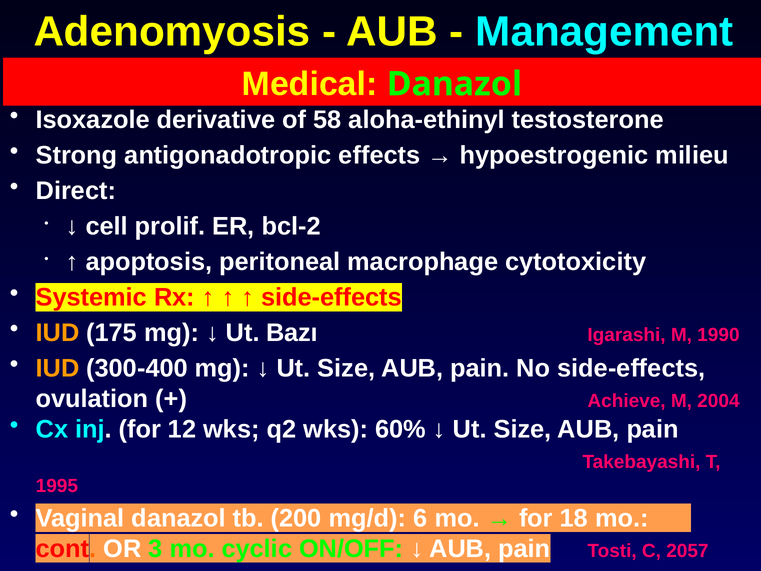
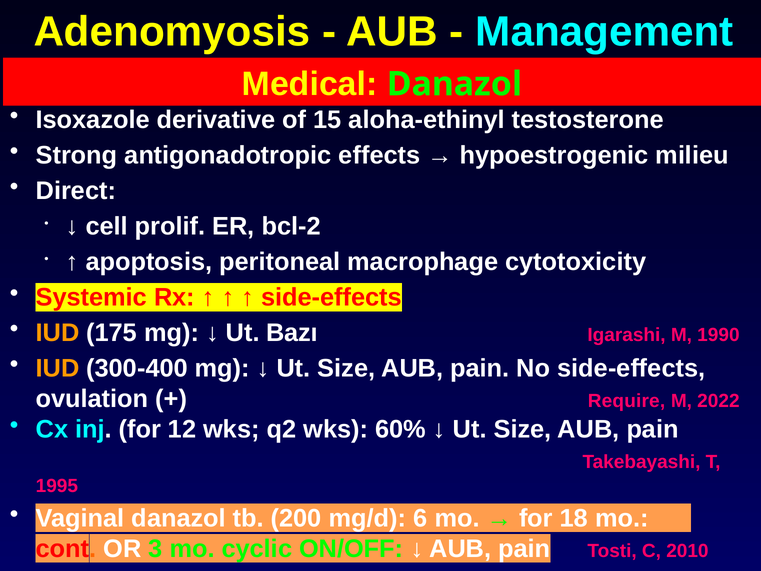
58: 58 -> 15
Achieve: Achieve -> Require
2004: 2004 -> 2022
2057: 2057 -> 2010
